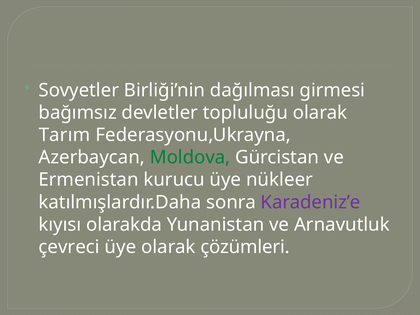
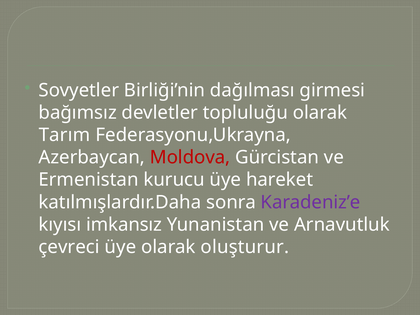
Moldova colour: green -> red
nükleer: nükleer -> hareket
olarakda: olarakda -> imkansız
çözümleri: çözümleri -> oluşturur
